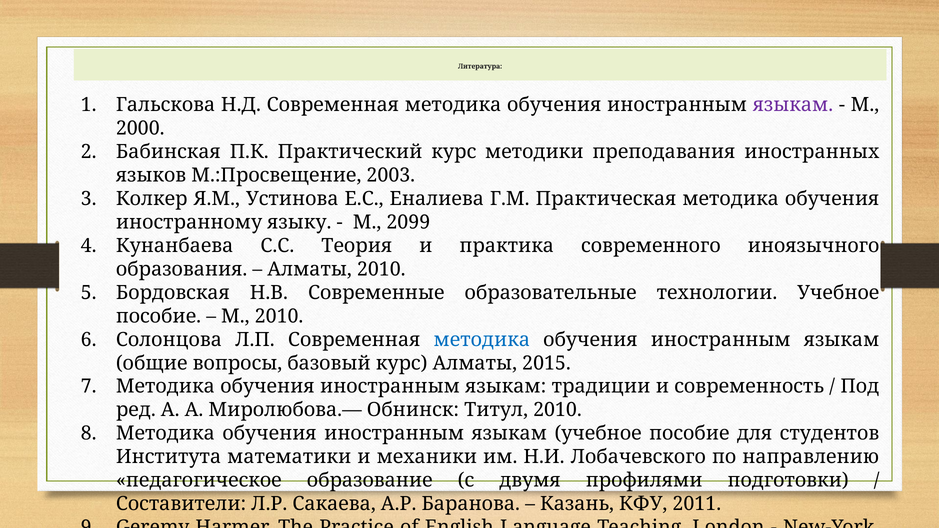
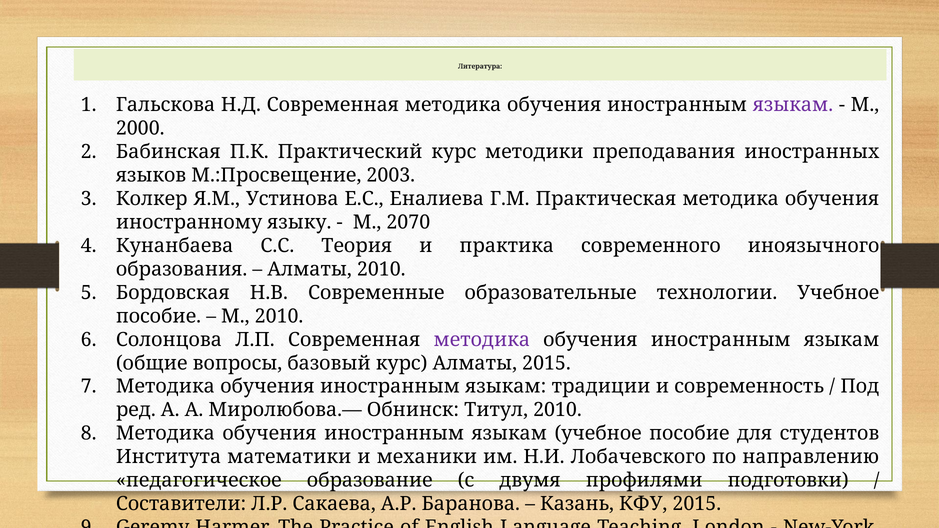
2099: 2099 -> 2070
методика at (482, 340) colour: blue -> purple
КФУ 2011: 2011 -> 2015
